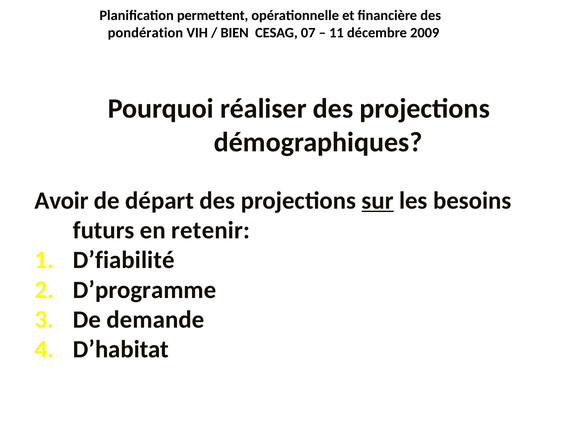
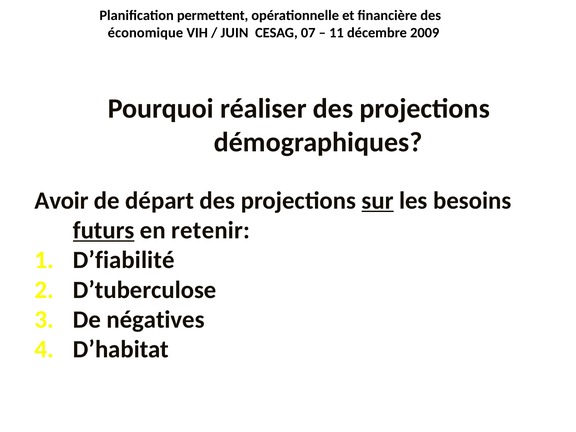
pondération: pondération -> économique
BIEN: BIEN -> JUIN
futurs underline: none -> present
D’programme: D’programme -> D’tuberculose
demande: demande -> négatives
